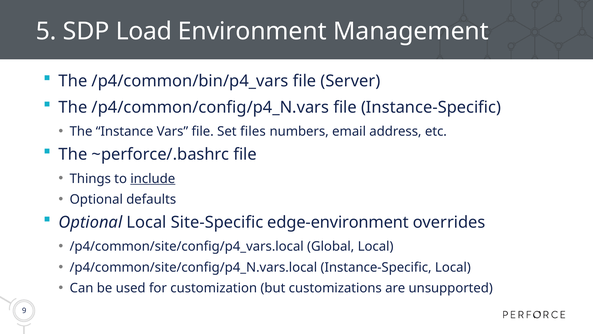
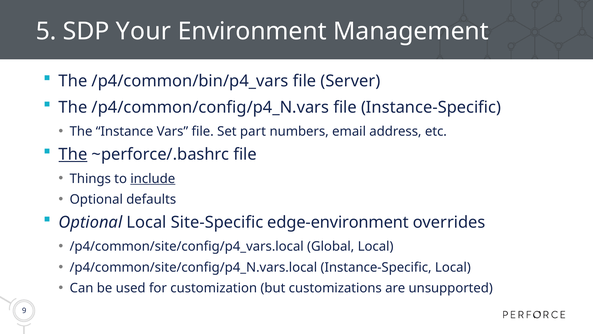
Load: Load -> Your
files: files -> part
The at (73, 154) underline: none -> present
